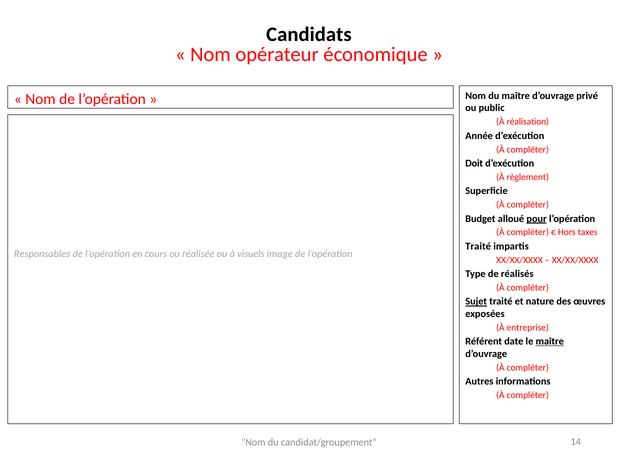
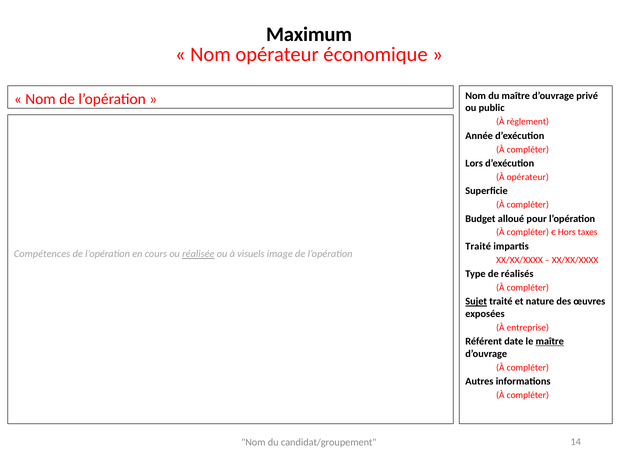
Candidats: Candidats -> Maximum
réalisation: réalisation -> règlement
Doit: Doit -> Lors
À règlement: règlement -> opérateur
pour underline: present -> none
Responsables: Responsables -> Compétences
réalisée underline: none -> present
